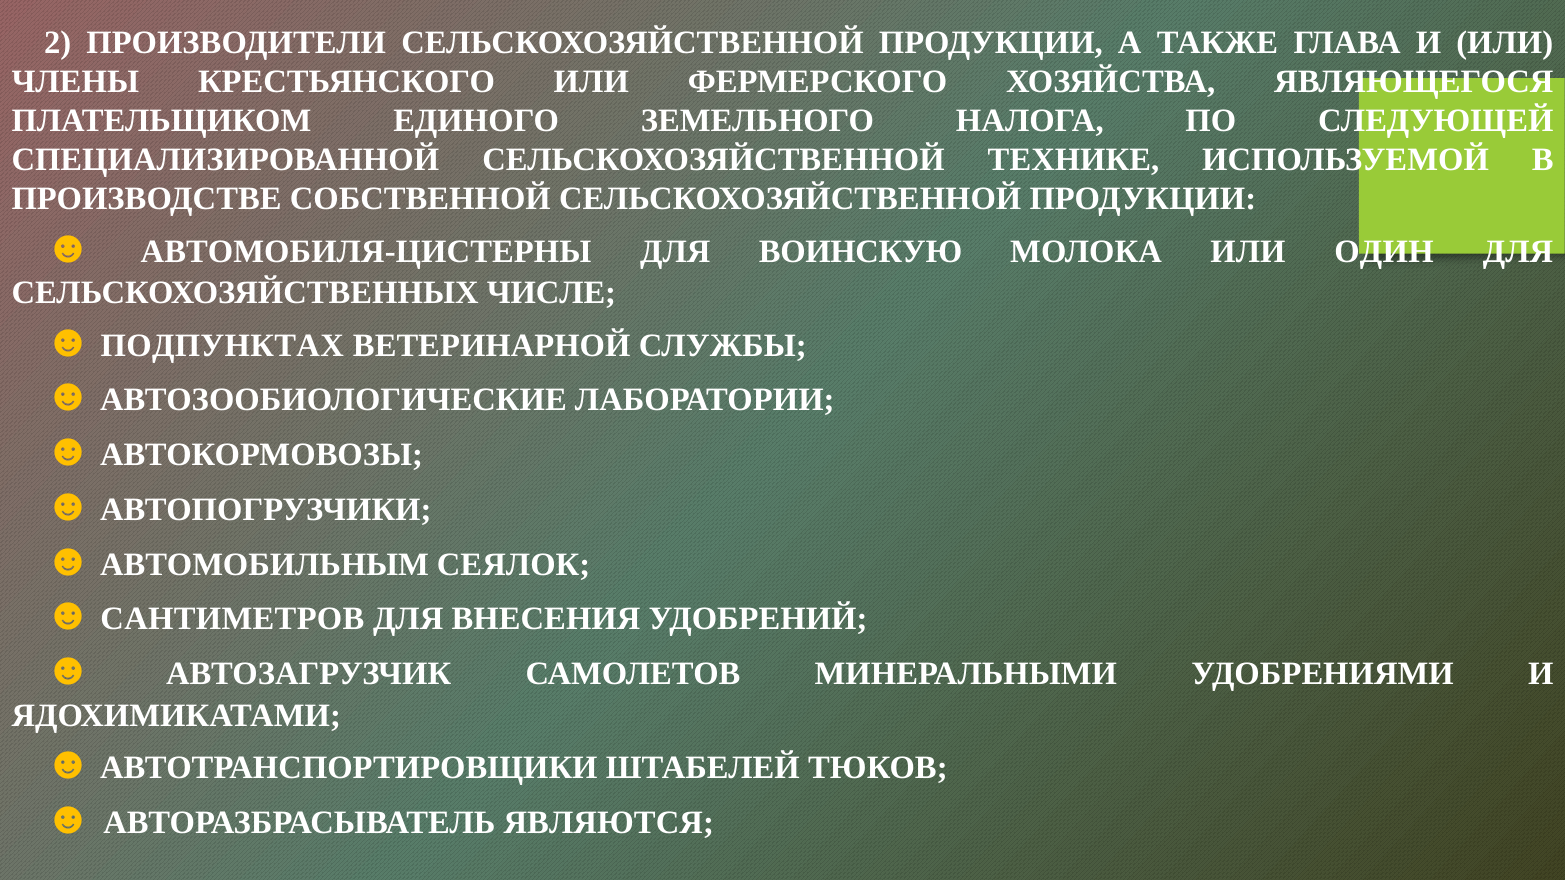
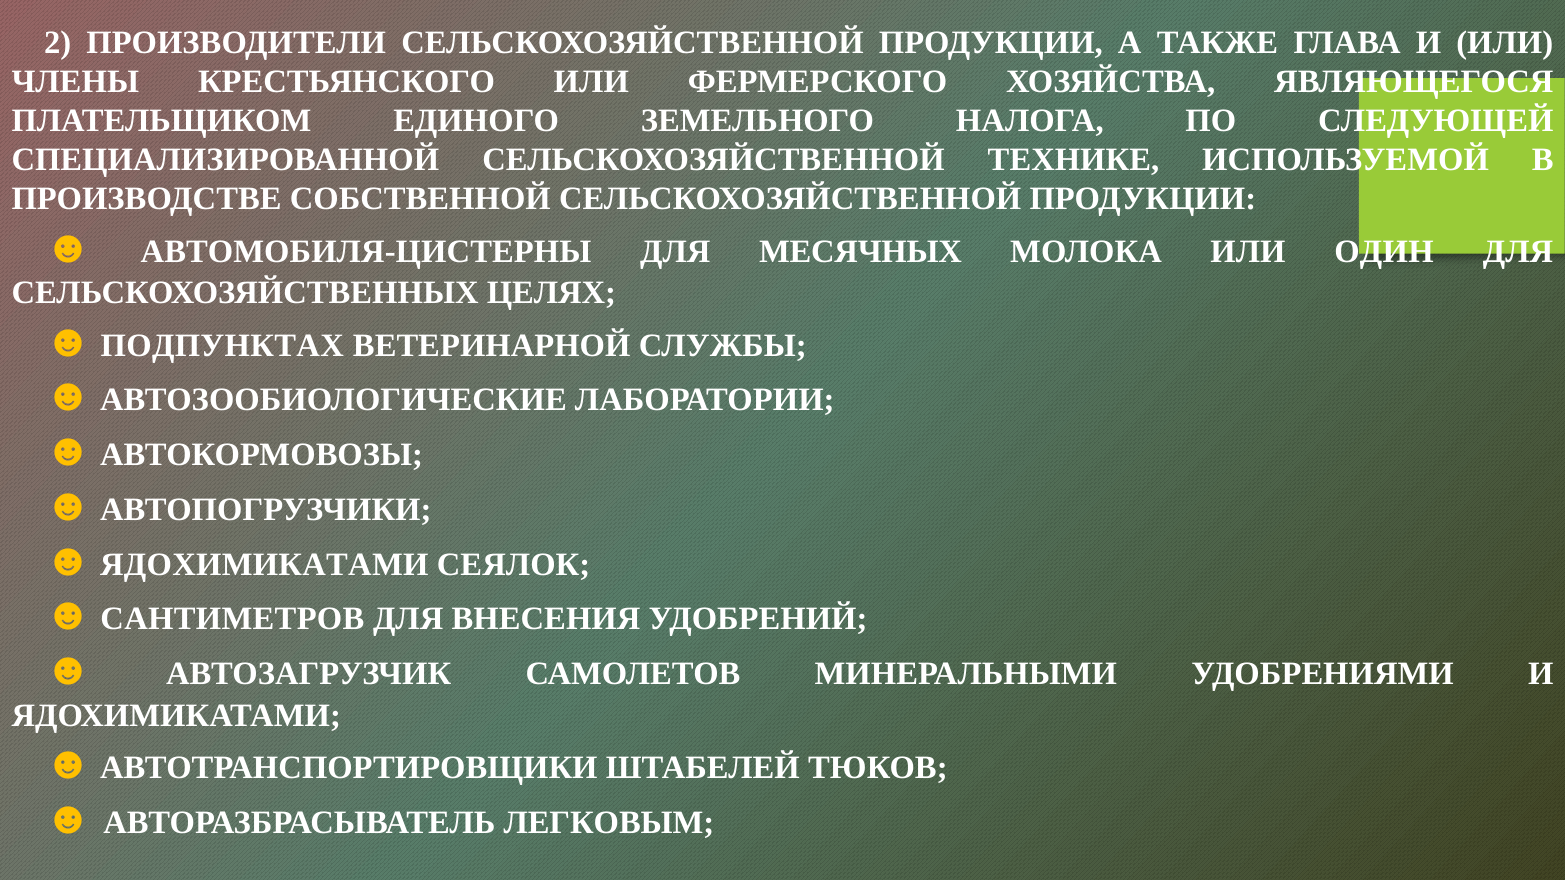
ВОИНСКУЮ: ВОИНСКУЮ -> МЕСЯЧНЫХ
ЧИСЛЕ: ЧИСЛЕ -> ЦЕЛЯХ
АВТОМОБИЛЬНЫМ at (264, 565): АВТОМОБИЛЬНЫМ -> ЯДОХИМИКАТАМИ
ЯВЛЯЮТСЯ: ЯВЛЯЮТСЯ -> ЛЕГКОВЫМ
